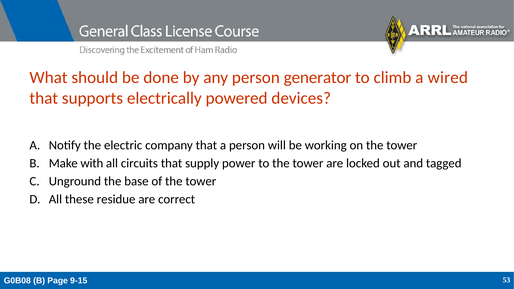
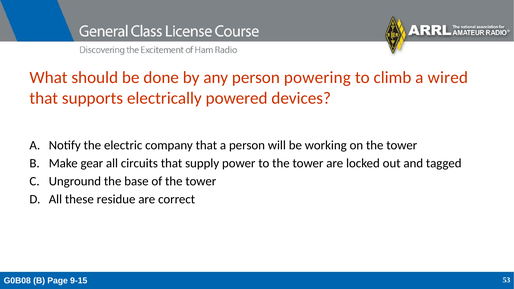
generator: generator -> powering
with: with -> gear
